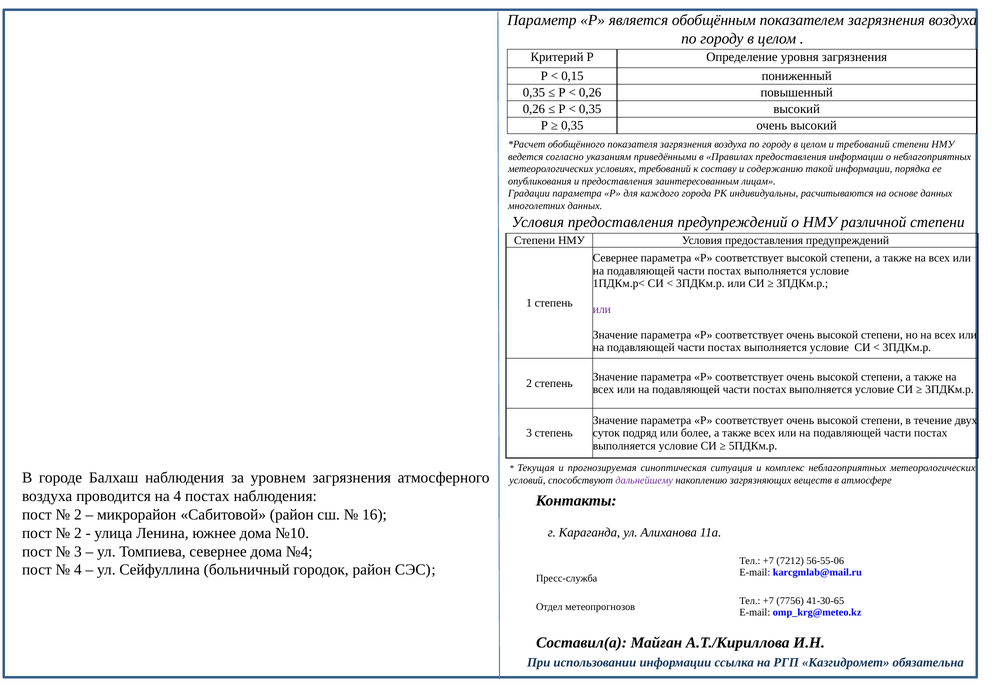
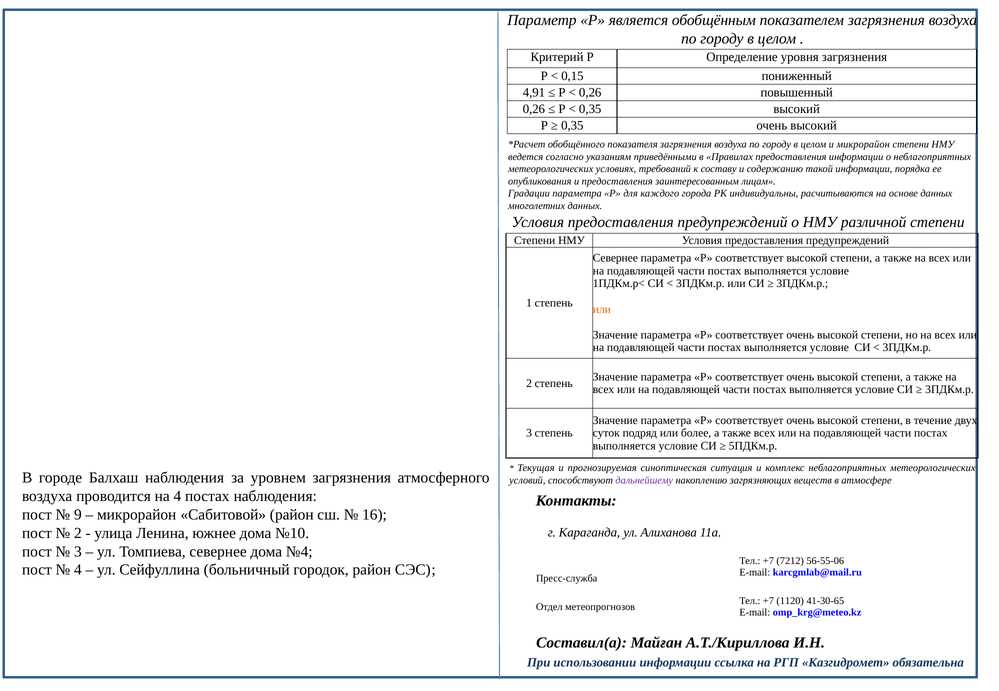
0,35 at (534, 93): 0,35 -> 4,91
и требований: требований -> микрорайон
или at (602, 310) colour: purple -> orange
2 at (78, 515): 2 -> 9
7756: 7756 -> 1120
